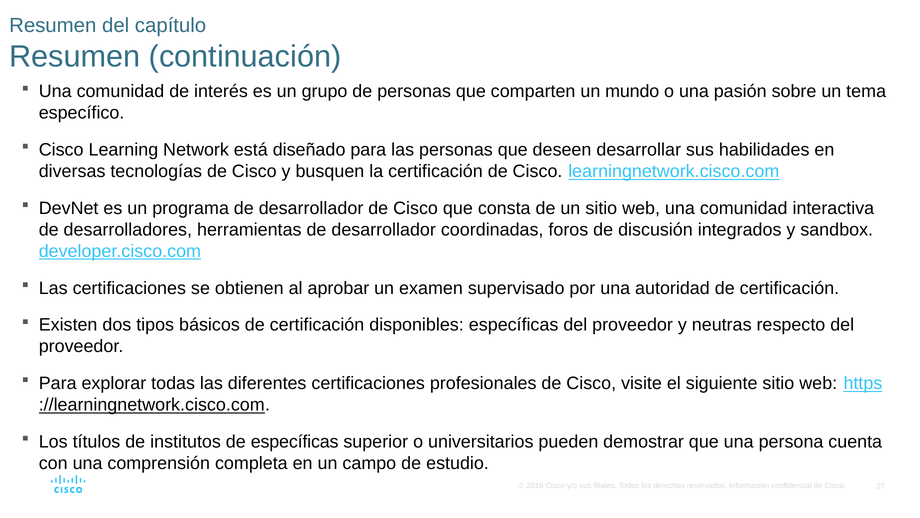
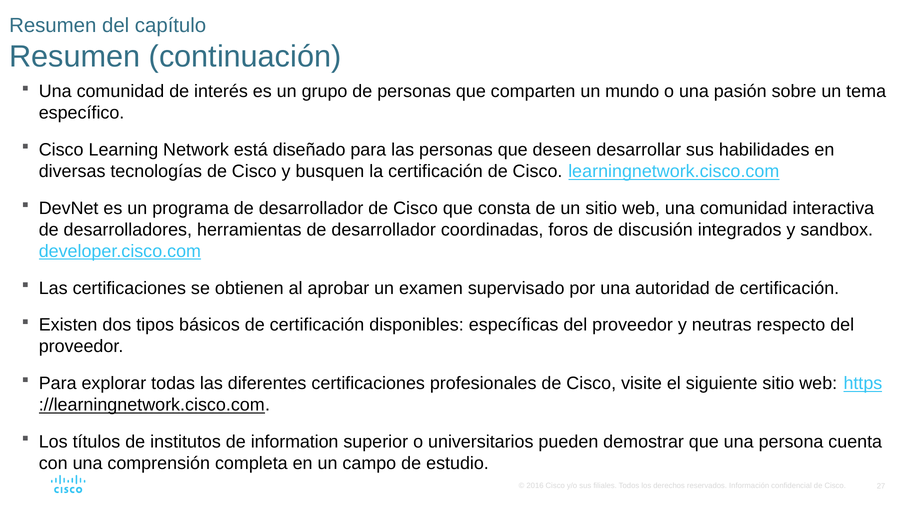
de específicas: específicas -> information
